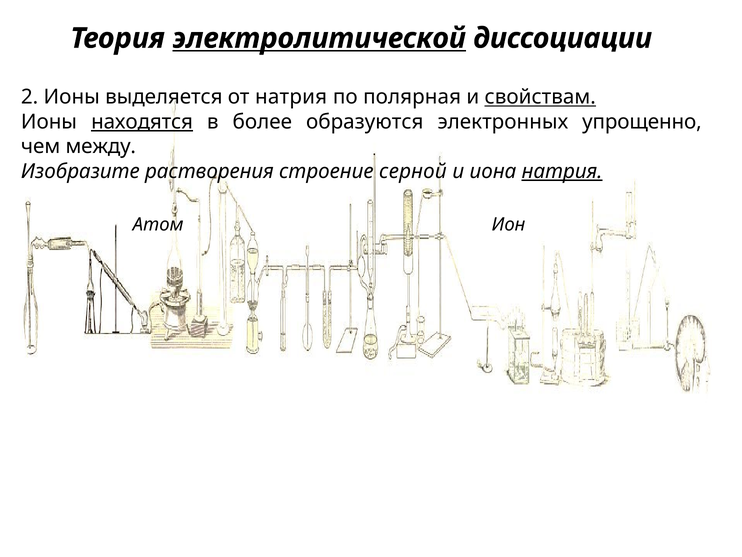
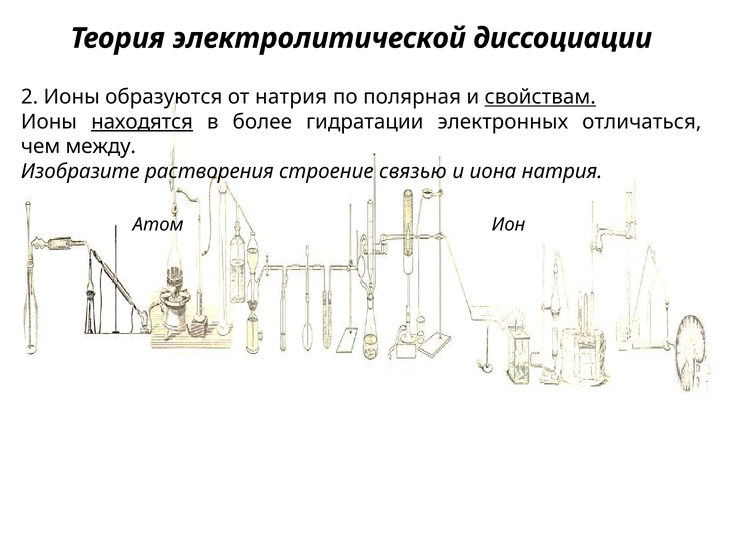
электролитической underline: present -> none
выделяется: выделяется -> образуются
образуются: образуются -> гидратации
упрощенно: упрощенно -> отличаться
серной: серной -> связью
натрия at (562, 171) underline: present -> none
